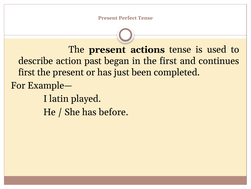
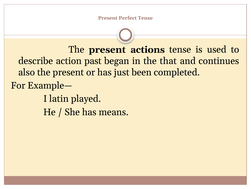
the first: first -> that
first at (27, 72): first -> also
before: before -> means
